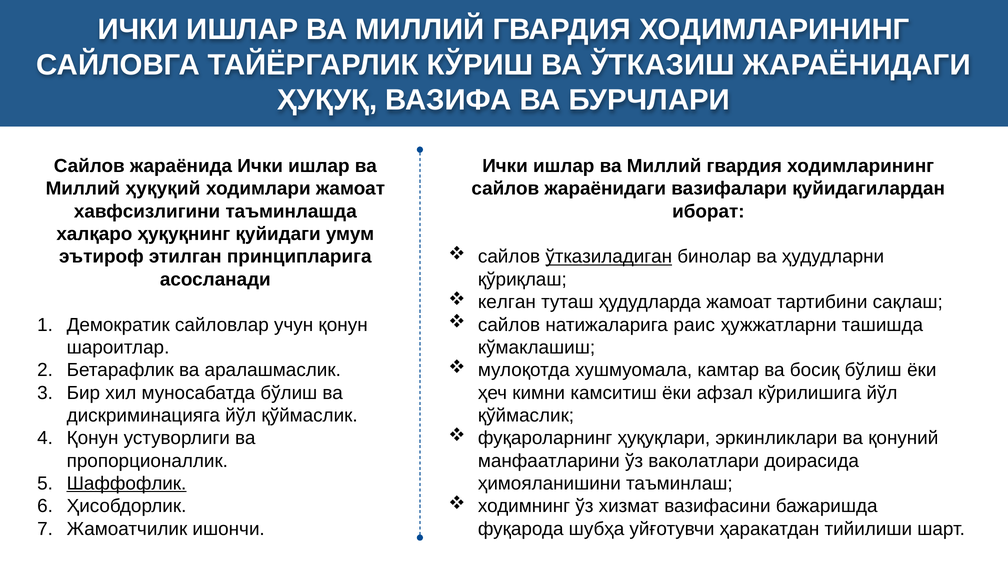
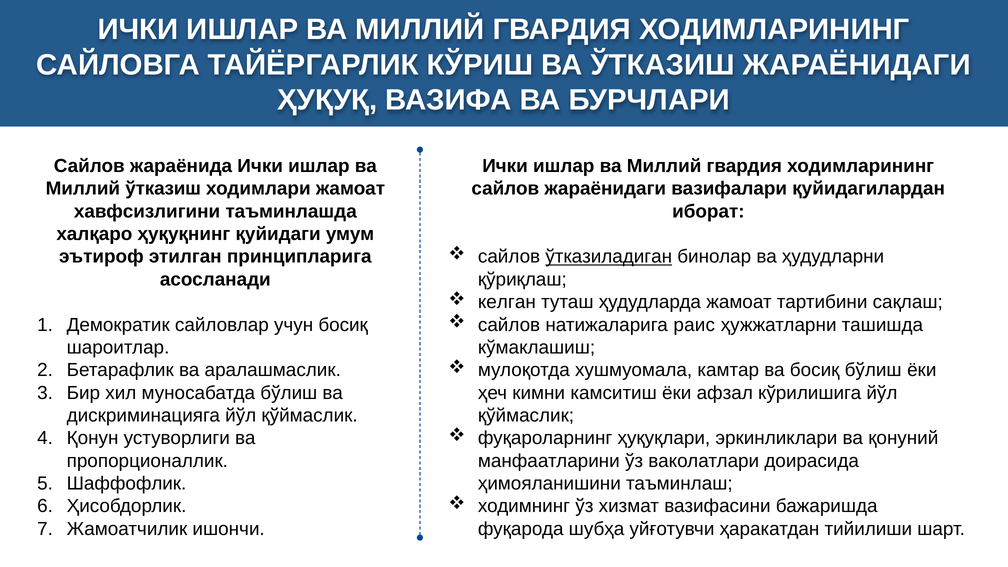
Миллий ҳуқуқий: ҳуқуқий -> ўтказиш
учун қонун: қонун -> босиқ
Шаффофлик underline: present -> none
